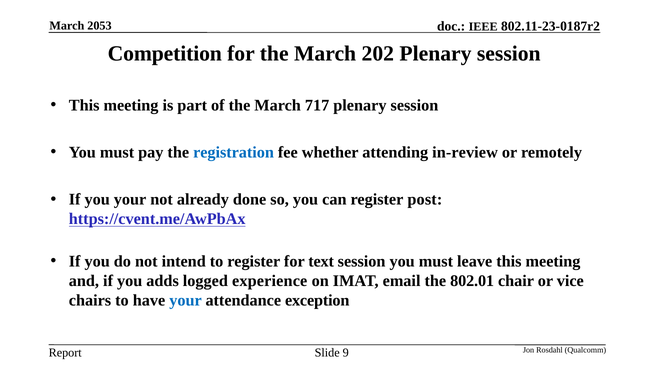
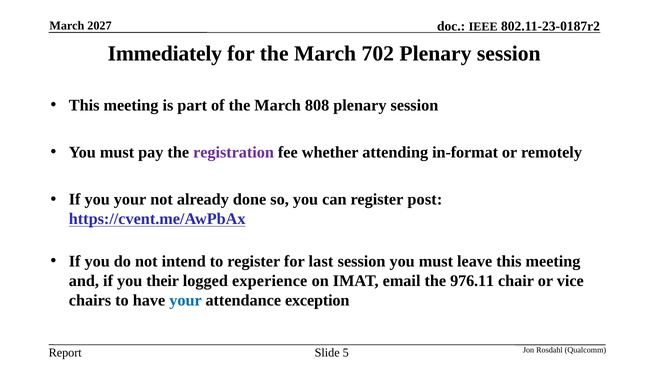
2053: 2053 -> 2027
Competition: Competition -> Immediately
202: 202 -> 702
717: 717 -> 808
registration colour: blue -> purple
in-review: in-review -> in-format
text: text -> last
adds: adds -> their
802.01: 802.01 -> 976.11
9: 9 -> 5
